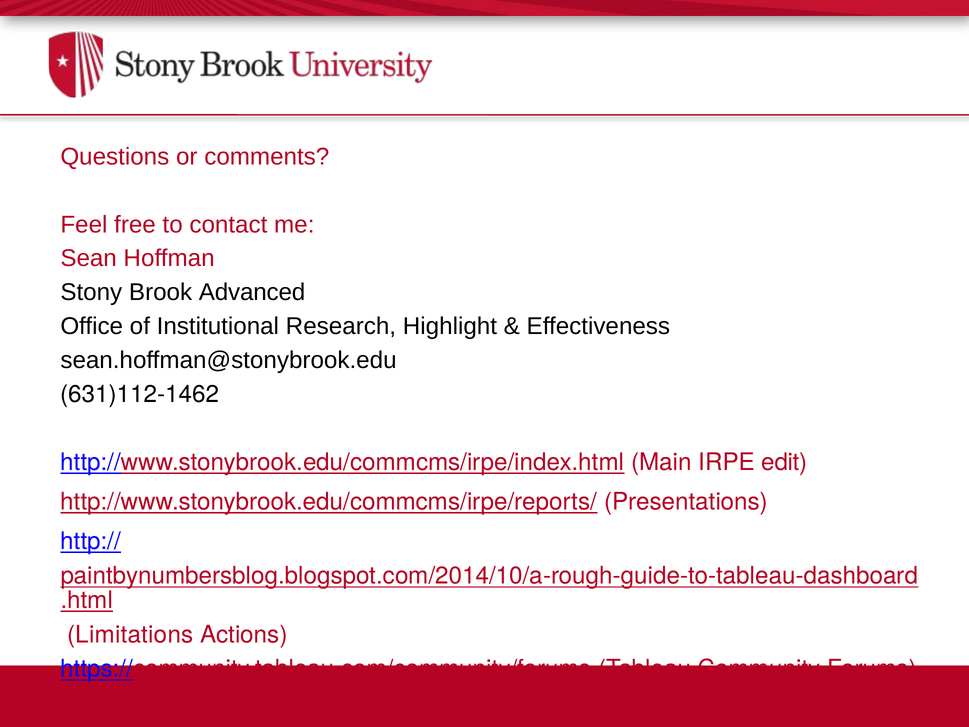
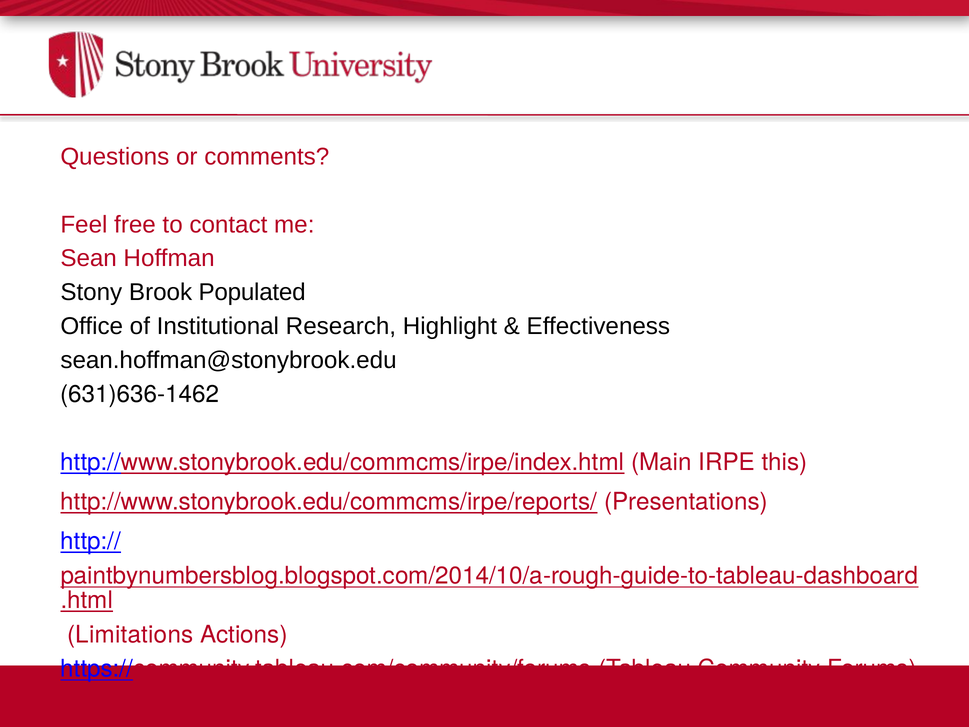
Advanced: Advanced -> Populated
631)112-1462: 631)112-1462 -> 631)636-1462
edit: edit -> this
